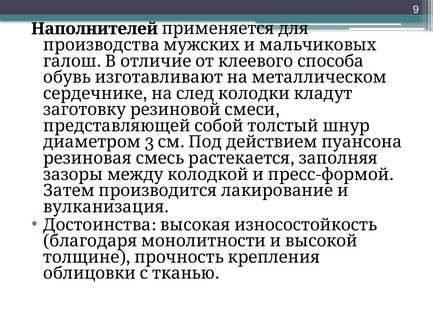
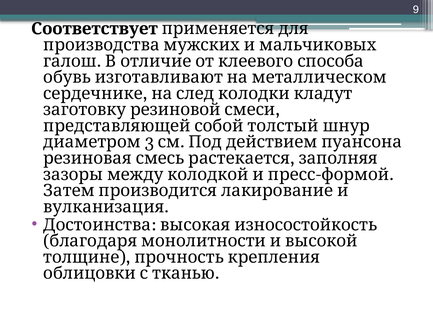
Наполнителей: Наполнителей -> Соответствует
